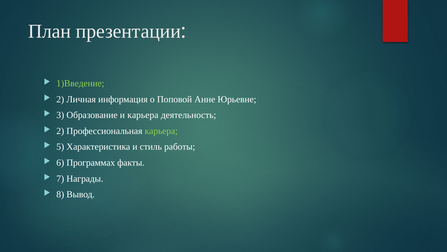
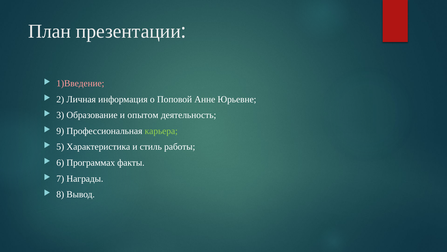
1)Введение colour: light green -> pink
и карьера: карьера -> опытом
2 at (60, 131): 2 -> 9
